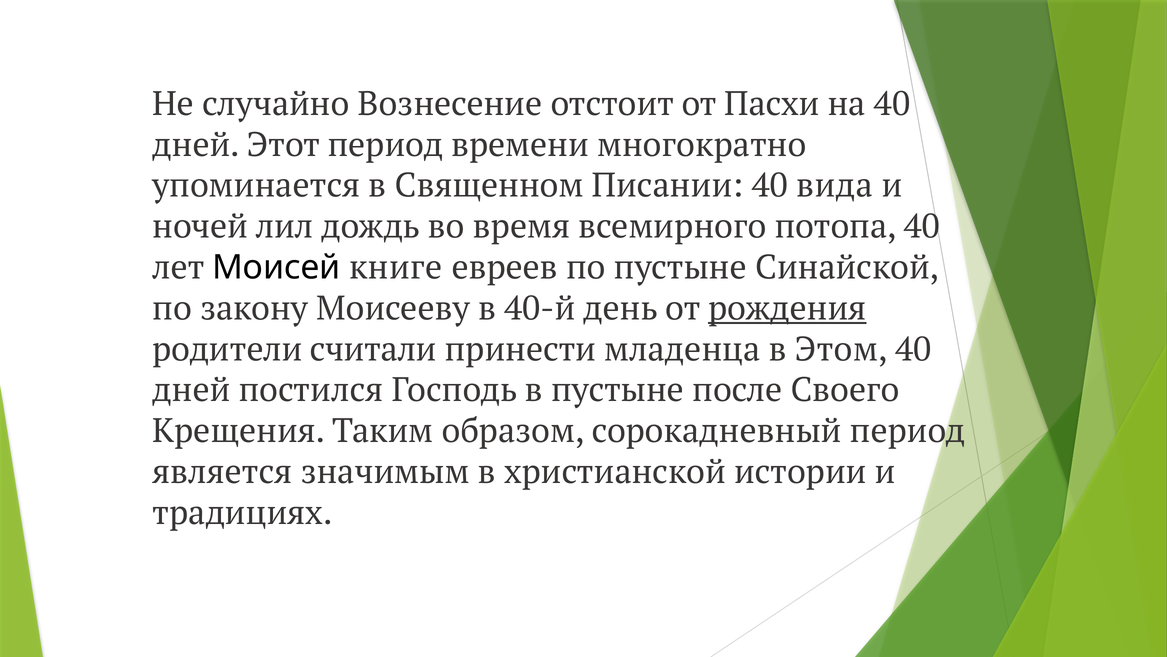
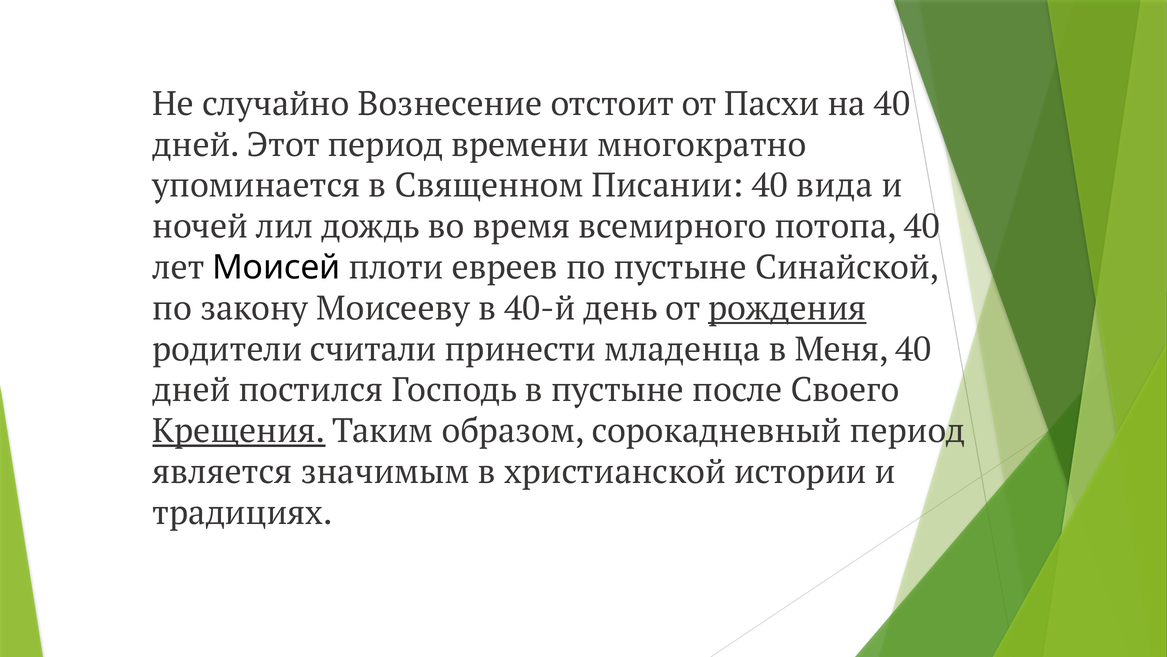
книге: книге -> плоти
Этом: Этом -> Меня
Крещения underline: none -> present
